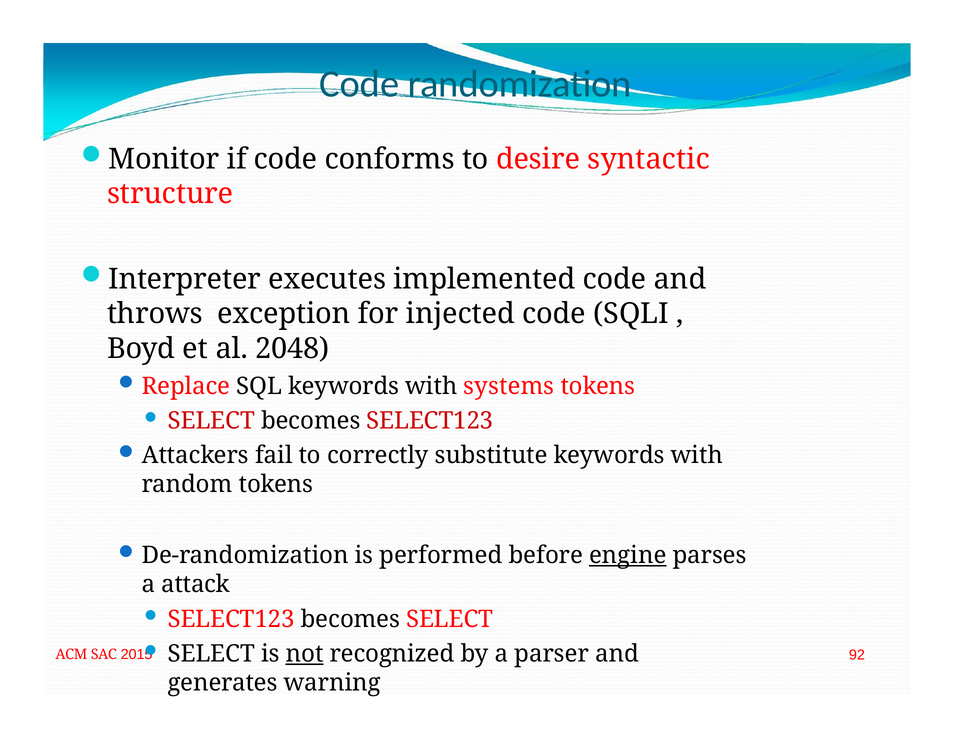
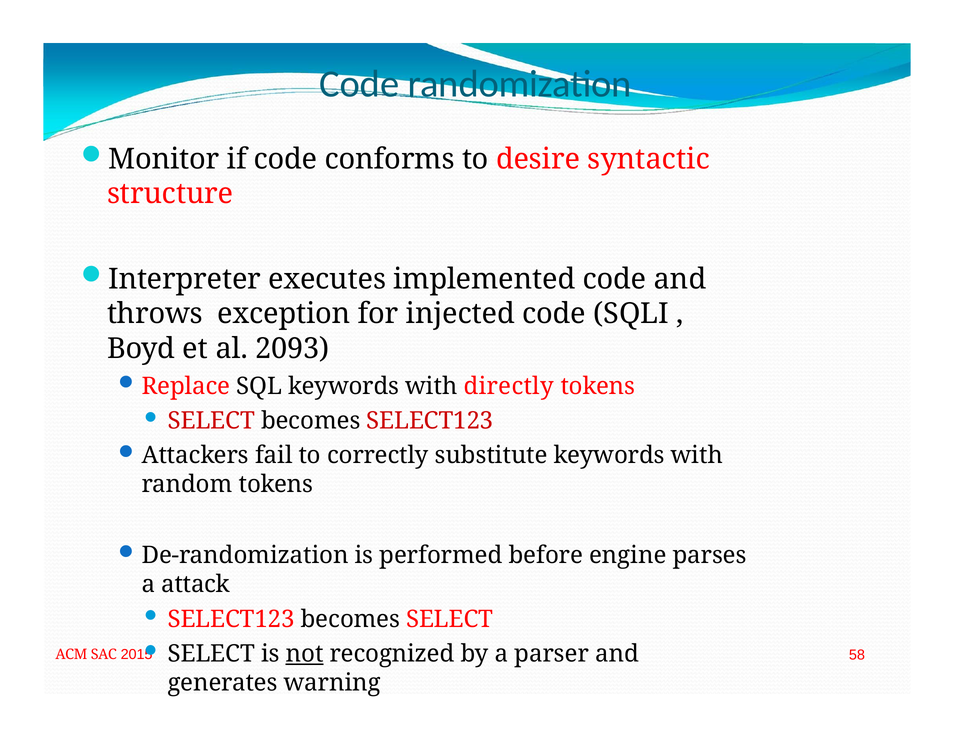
2048: 2048 -> 2093
systems: systems -> directly
engine underline: present -> none
92: 92 -> 58
